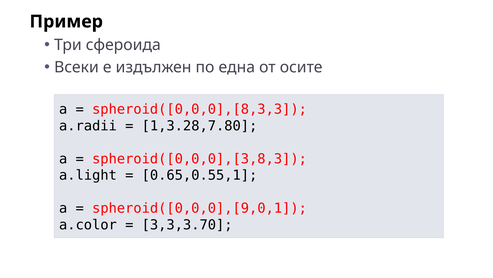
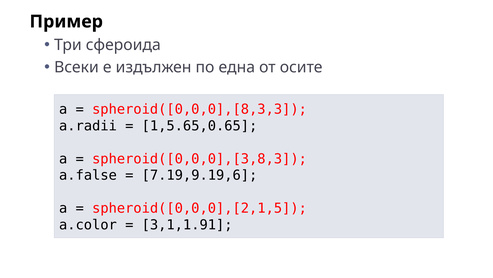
1,3.28,7.80: 1,3.28,7.80 -> 1,5.65,0.65
a.light: a.light -> a.false
0.65,0.55,1: 0.65,0.55,1 -> 7.19,9.19,6
spheroid([0,0,0],[9,0,1: spheroid([0,0,0],[9,0,1 -> spheroid([0,0,0],[2,1,5
3,3,3.70: 3,3,3.70 -> 3,1,1.91
